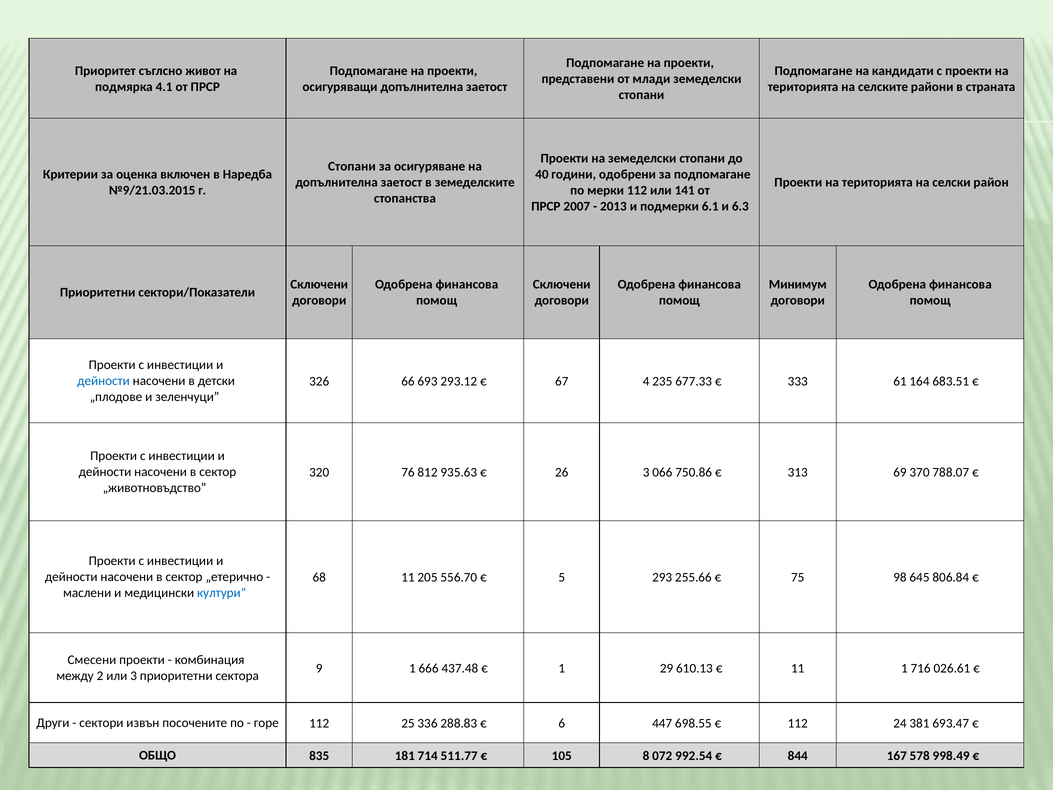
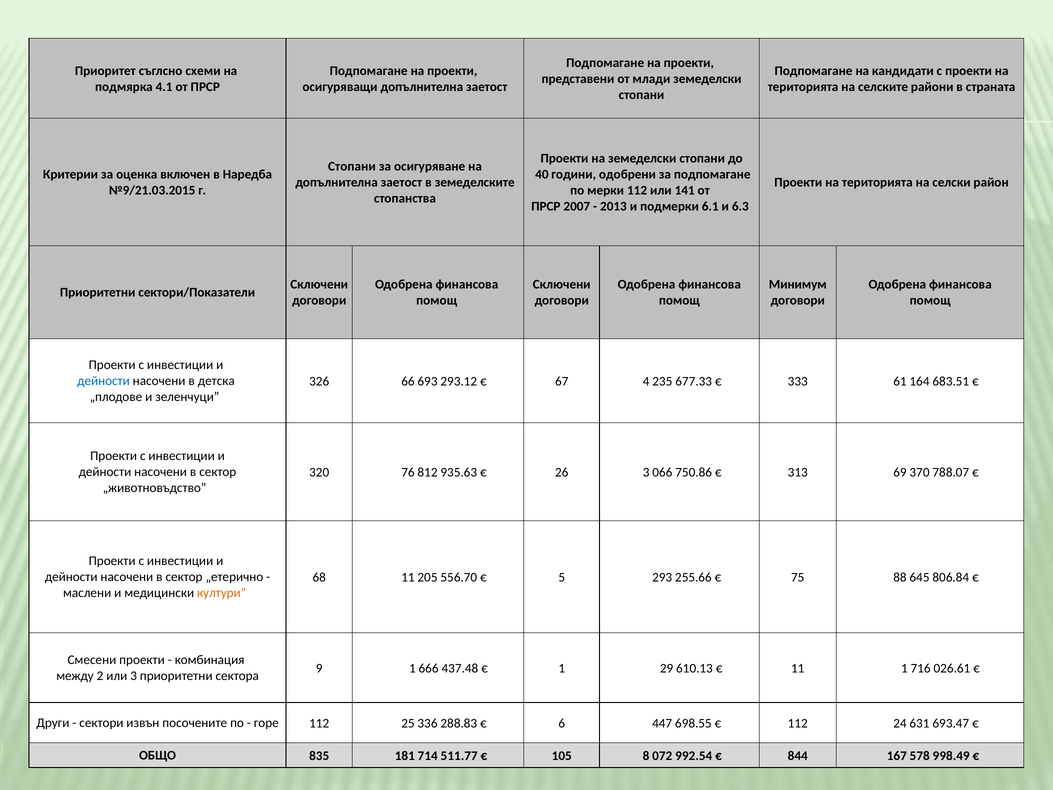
живот: живот -> схеми
детски: детски -> детска
98: 98 -> 88
култури colour: blue -> orange
381: 381 -> 631
